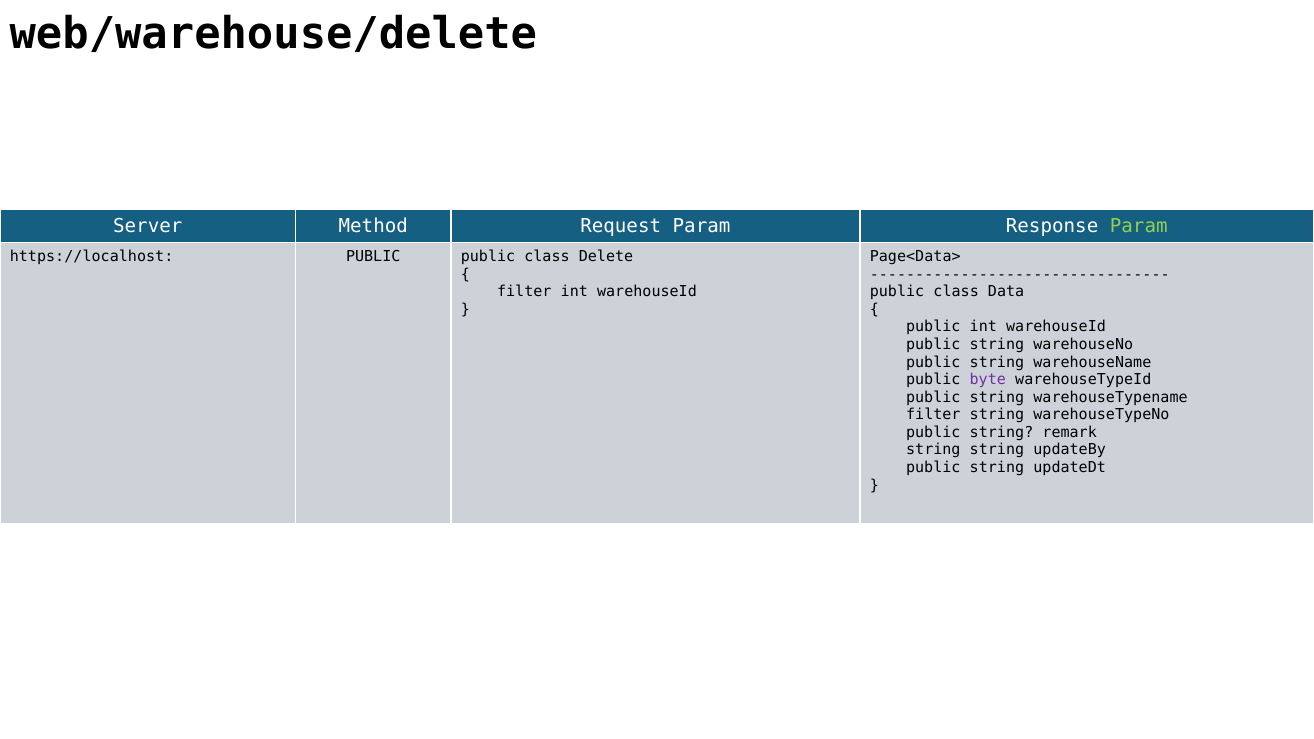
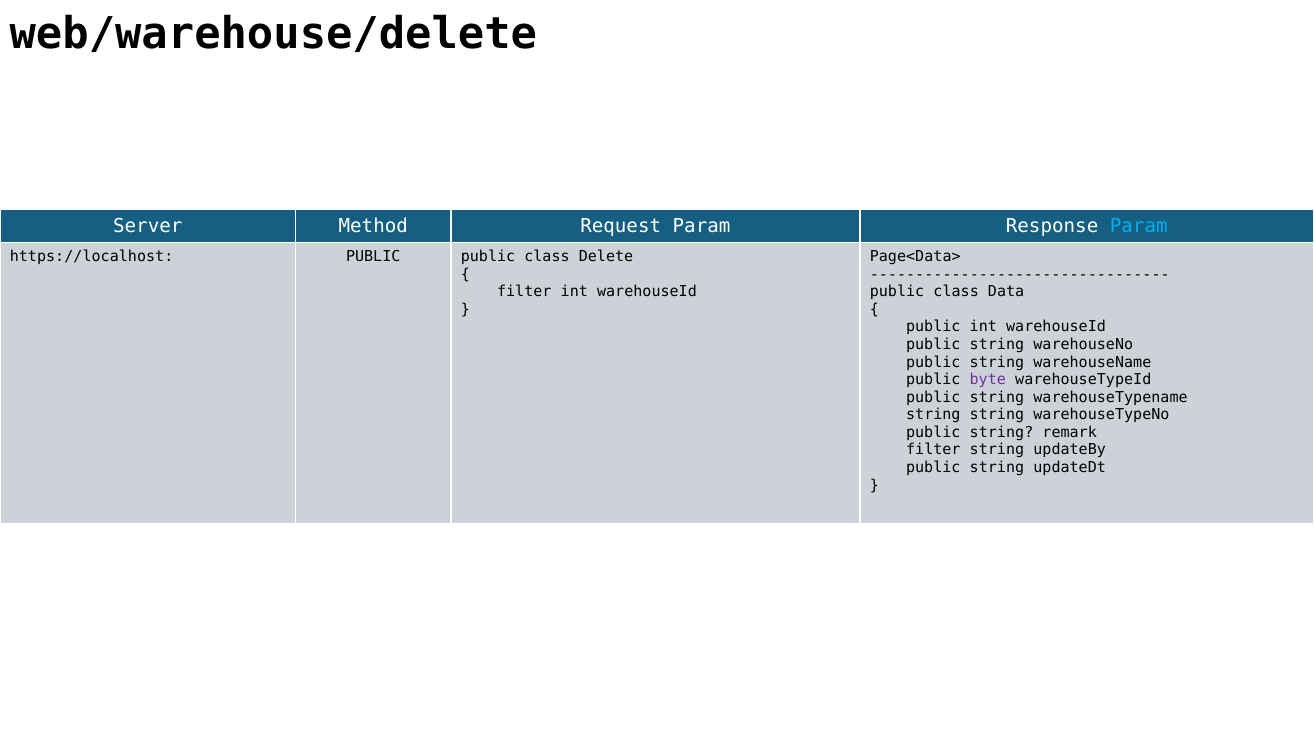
Param at (1139, 226) colour: light green -> light blue
filter at (933, 415): filter -> string
string at (933, 450): string -> filter
